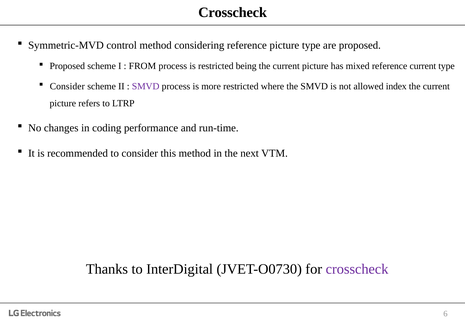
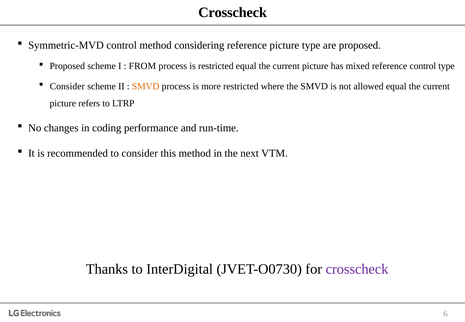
restricted being: being -> equal
reference current: current -> control
SMVD at (146, 86) colour: purple -> orange
allowed index: index -> equal
